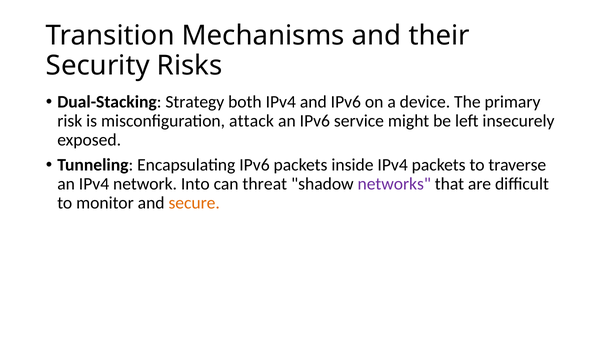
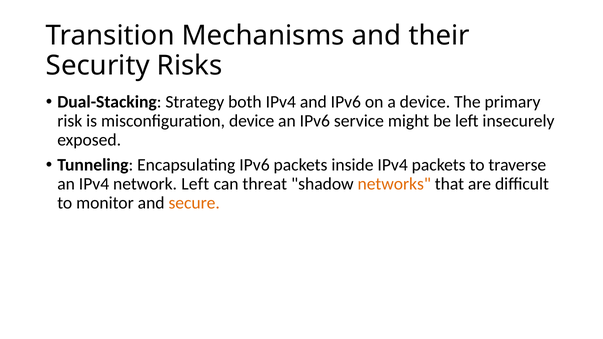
misconfiguration attack: attack -> device
network Into: Into -> Left
networks colour: purple -> orange
